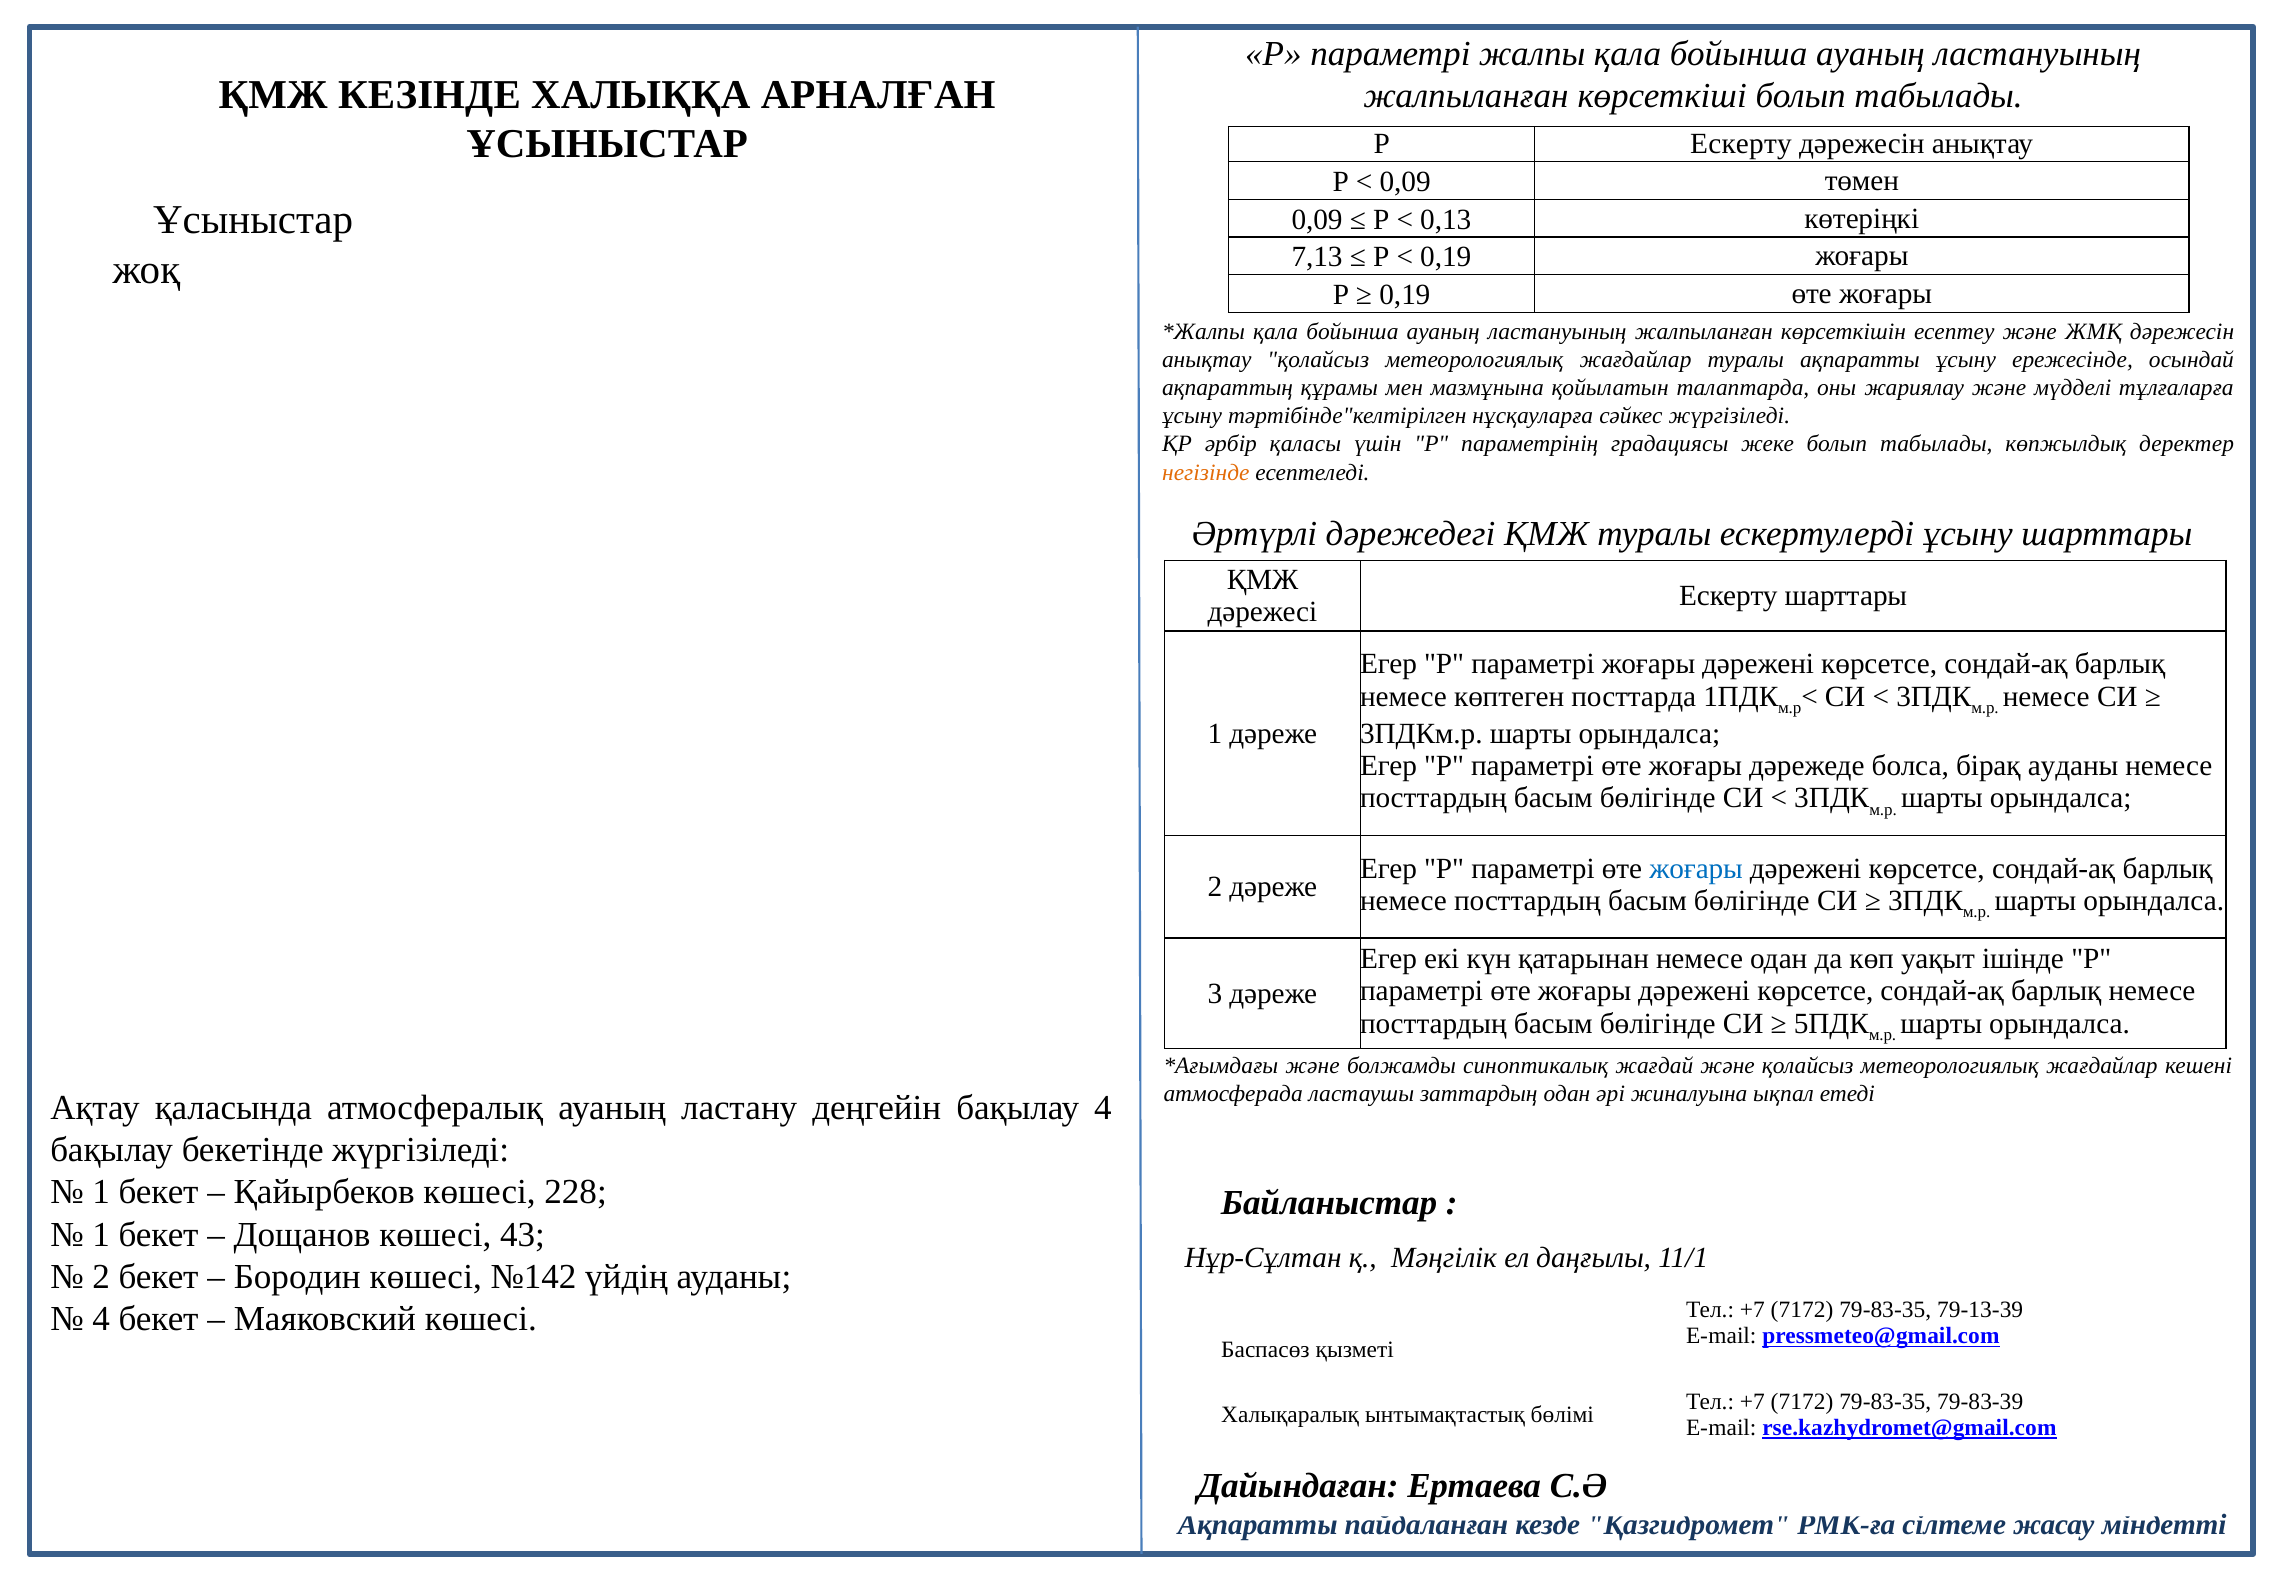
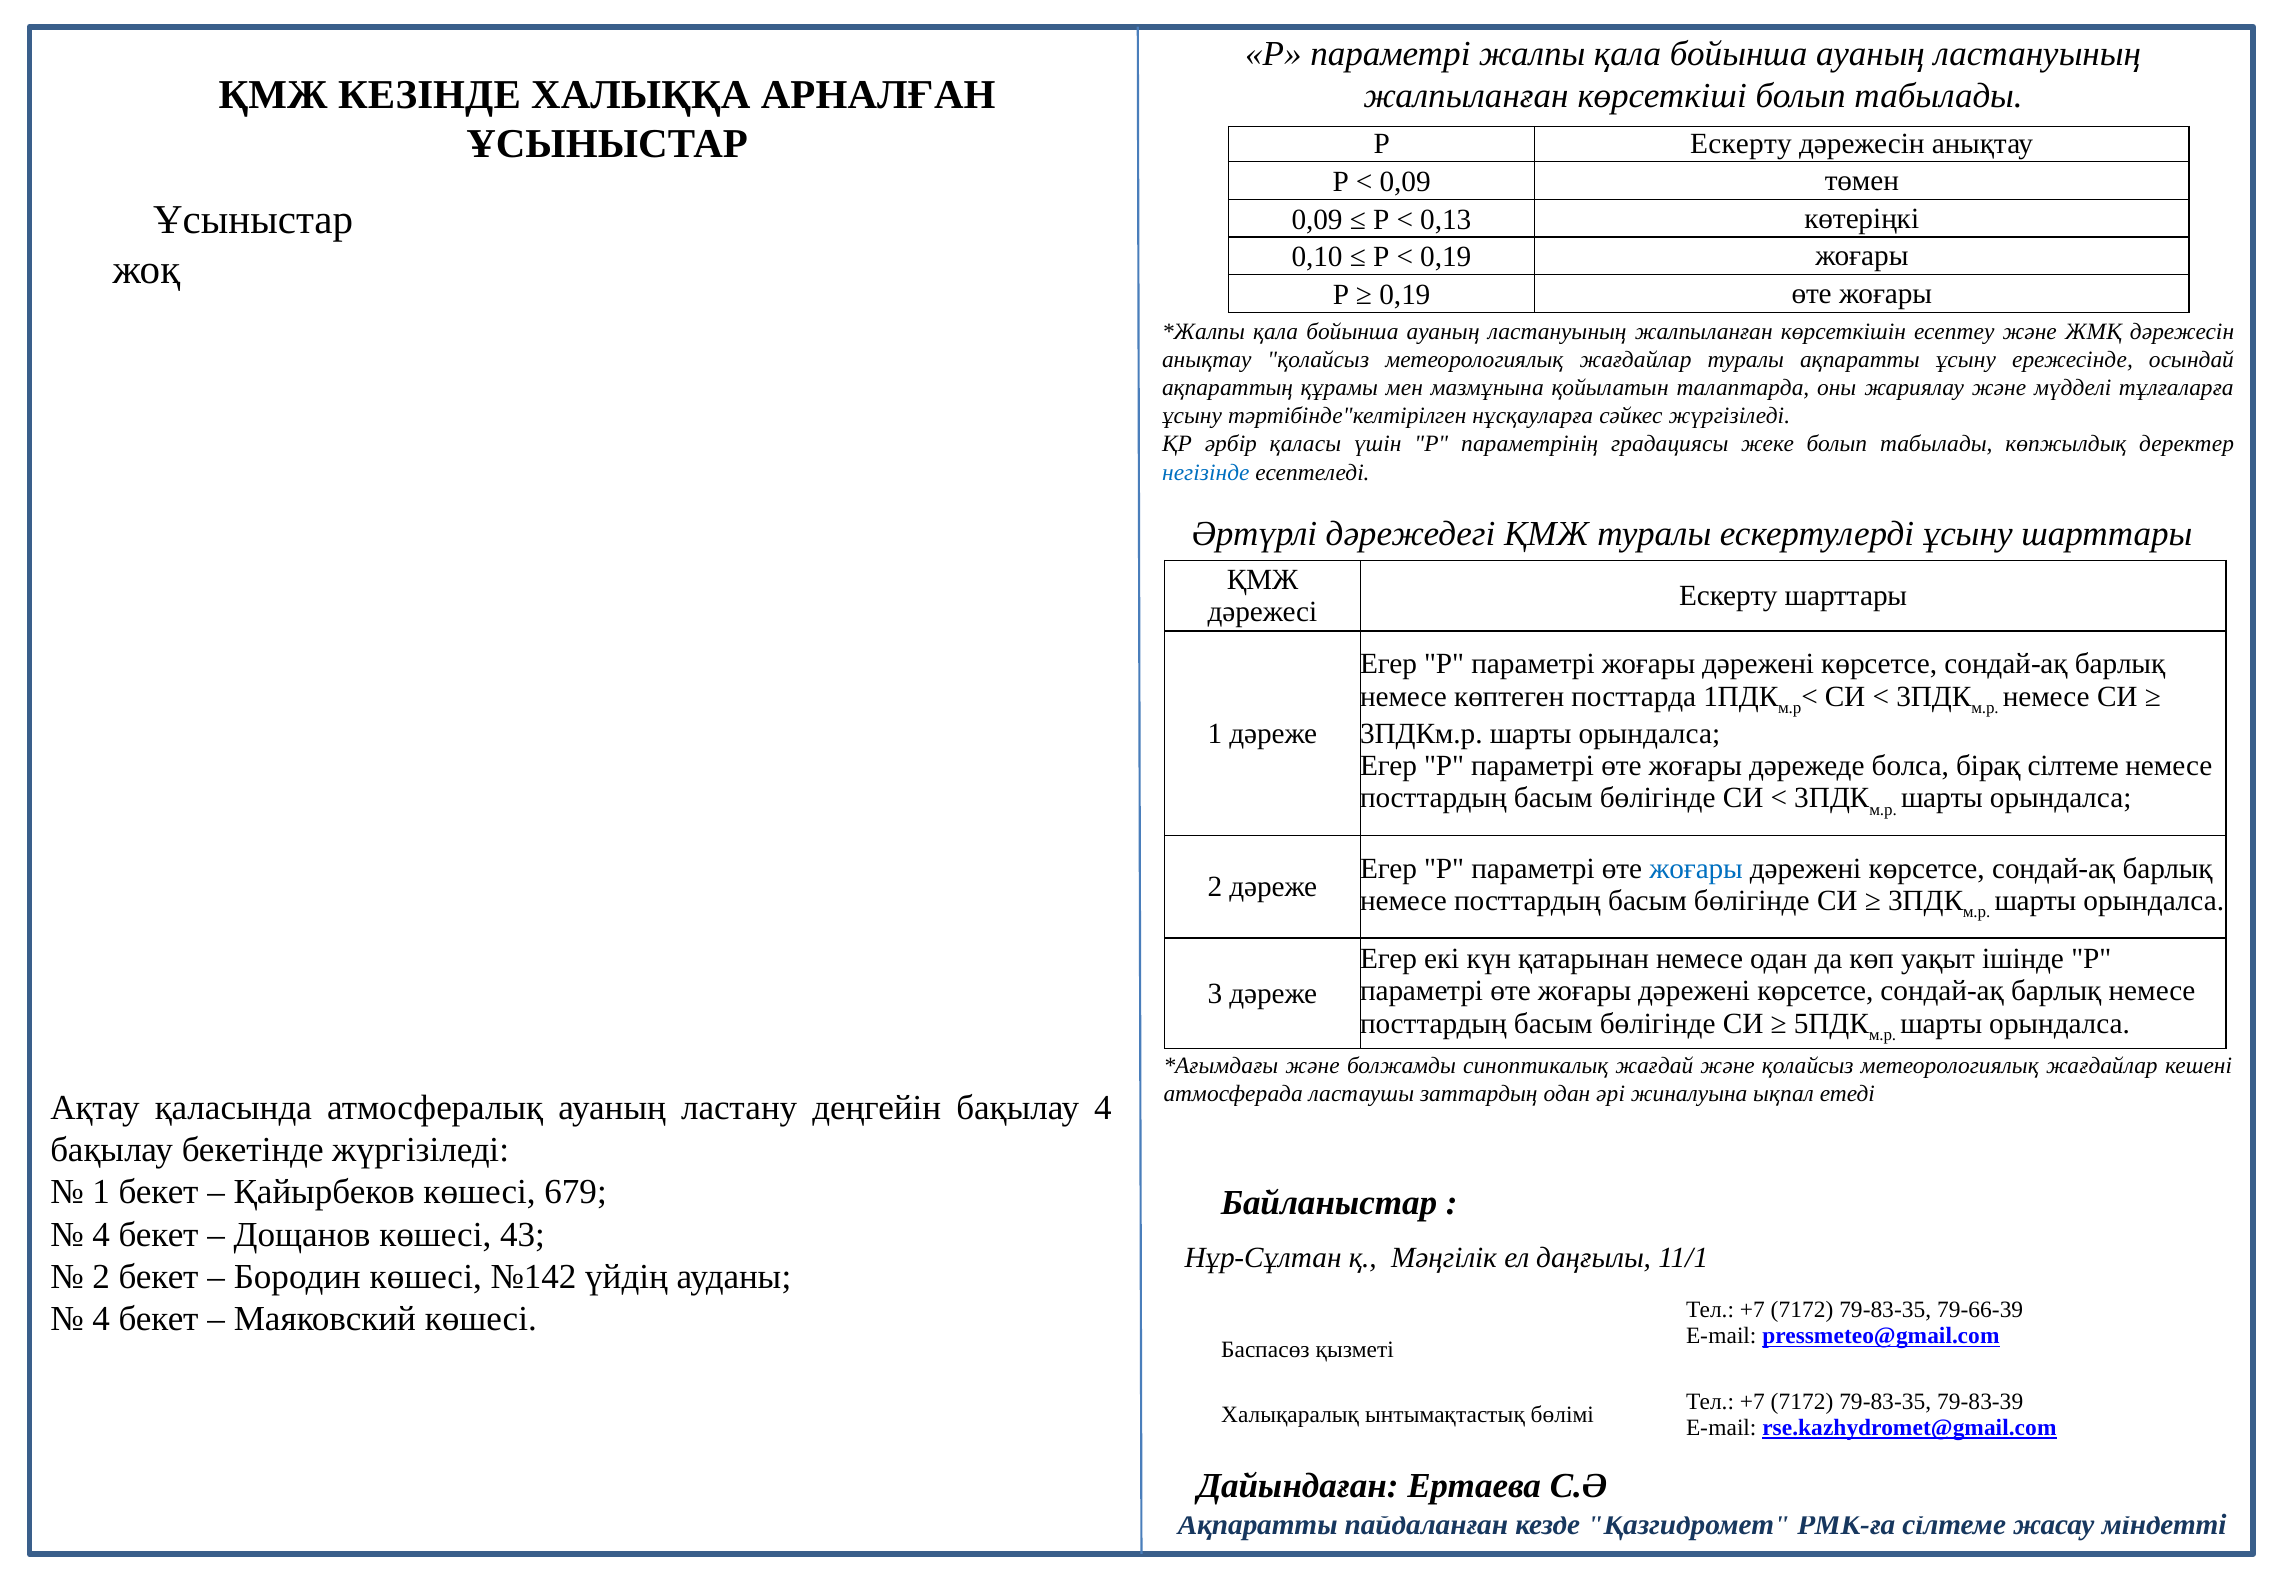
7,13: 7,13 -> 0,10
негізінде colour: orange -> blue
бірақ ауданы: ауданы -> сілтеме
228: 228 -> 679
1 at (101, 1234): 1 -> 4
79-13-39: 79-13-39 -> 79-66-39
